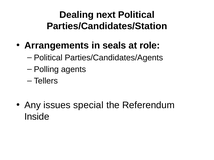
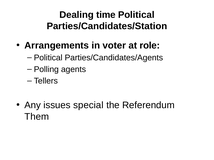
next: next -> time
seals: seals -> voter
Inside: Inside -> Them
